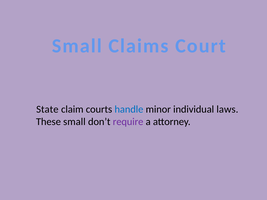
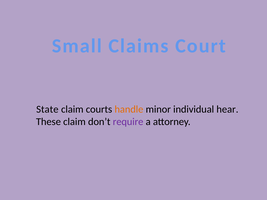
handle colour: blue -> orange
laws: laws -> hear
These small: small -> claim
